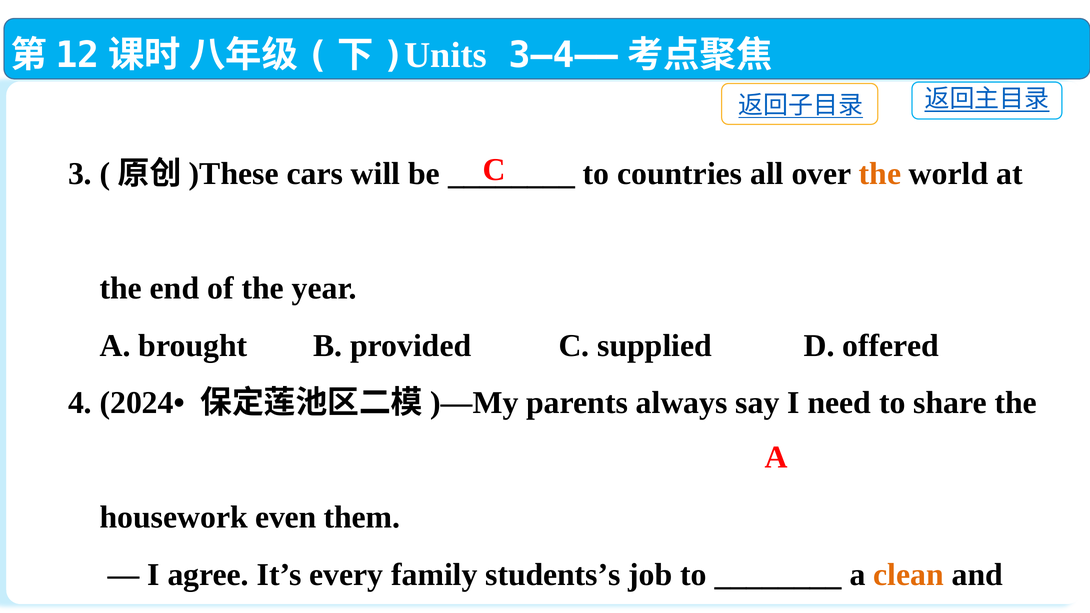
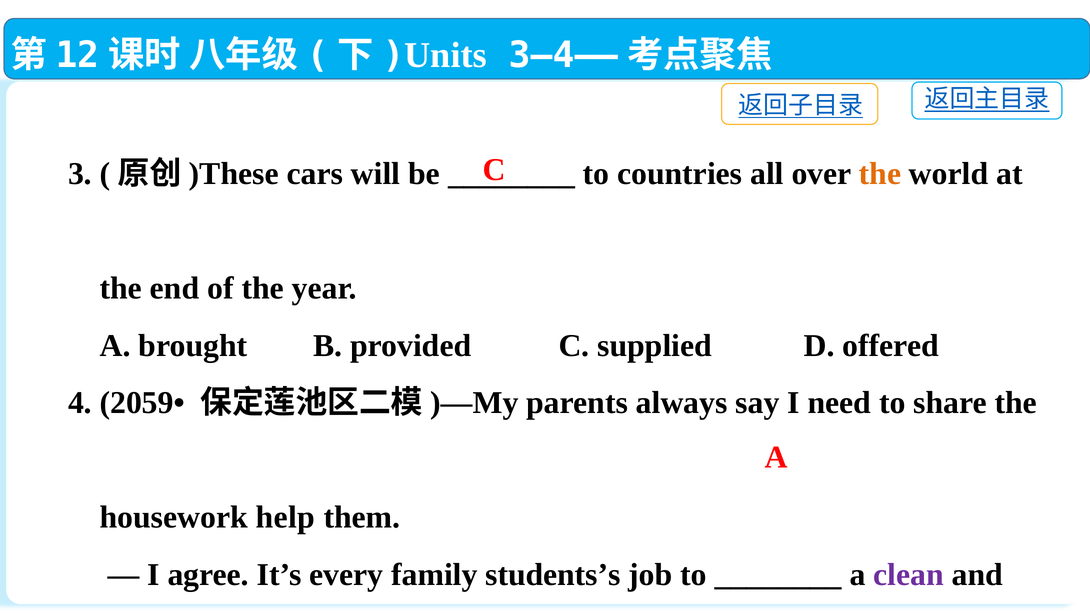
2024•: 2024• -> 2059•
even: even -> help
clean colour: orange -> purple
